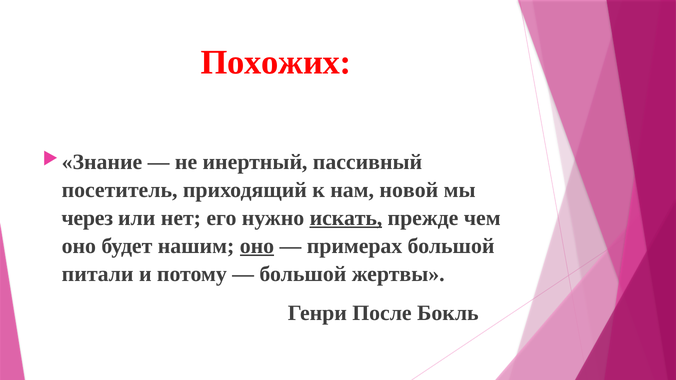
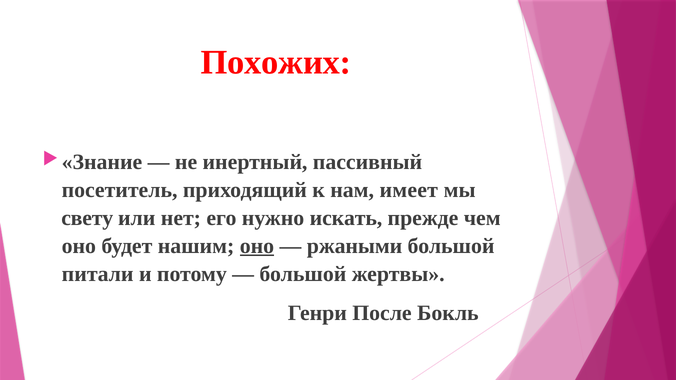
новой: новой -> имеет
через: через -> свету
искать underline: present -> none
примерах: примерах -> ржаными
